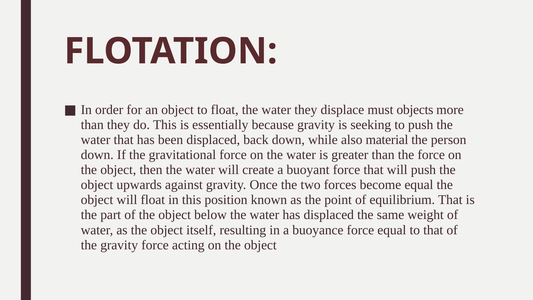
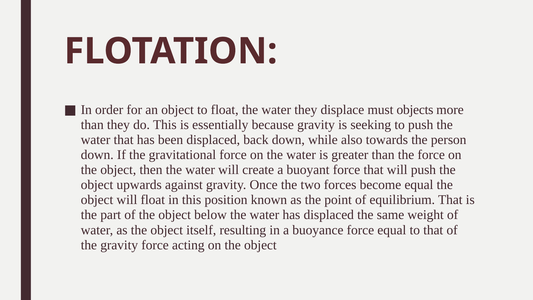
material: material -> towards
